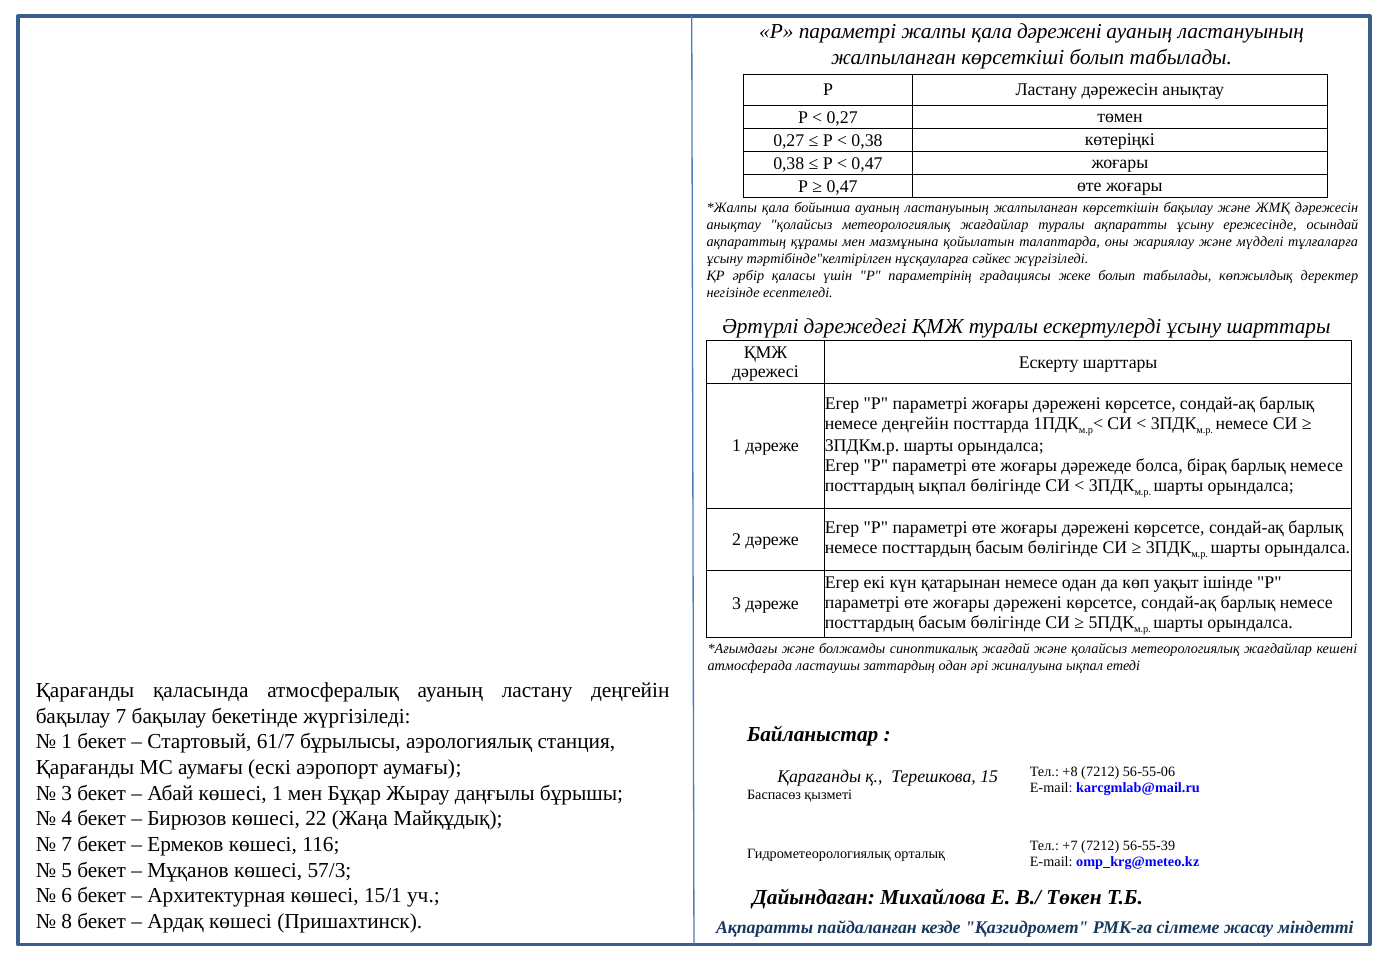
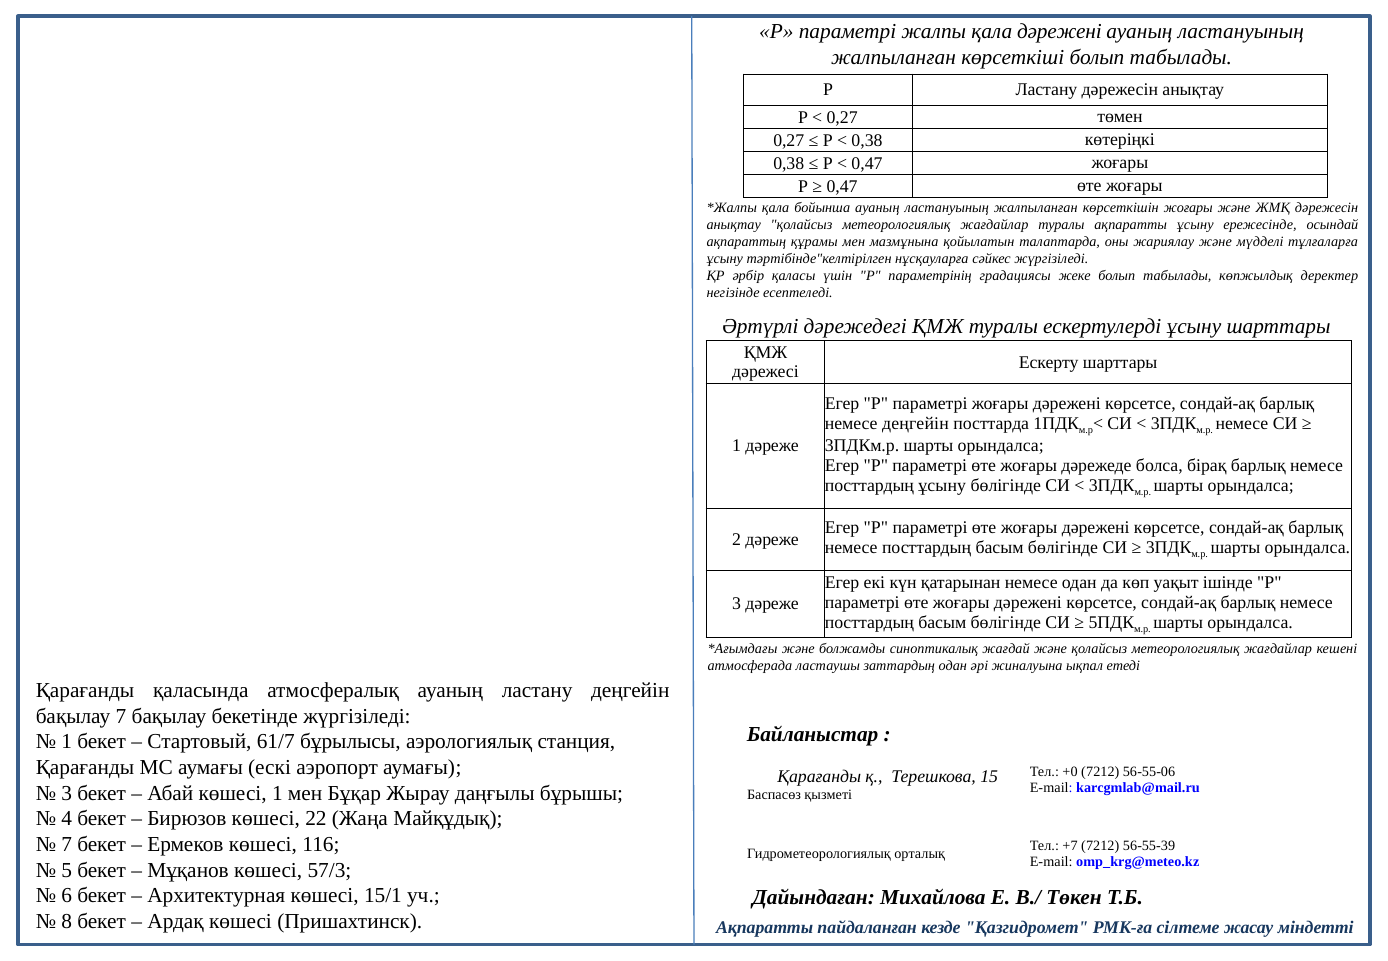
көрсеткішін бақылау: бақылау -> жоғары
посттардың ықпал: ықпал -> ұсыну
+8: +8 -> +0
